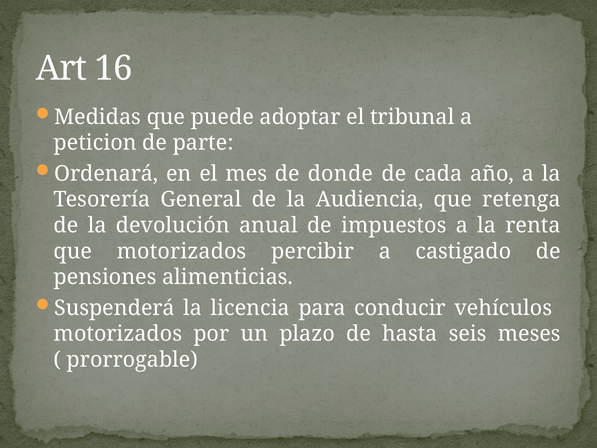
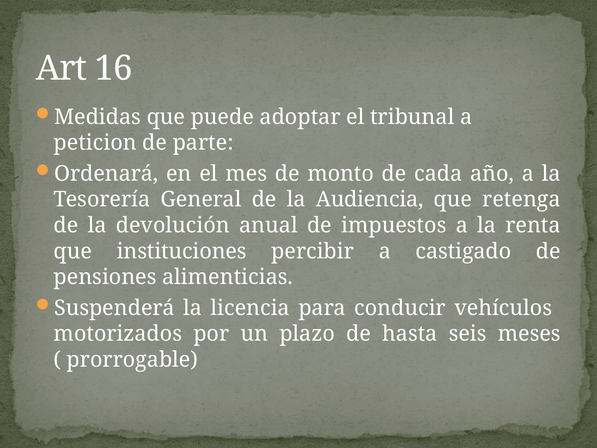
donde: donde -> monto
que motorizados: motorizados -> instituciones
